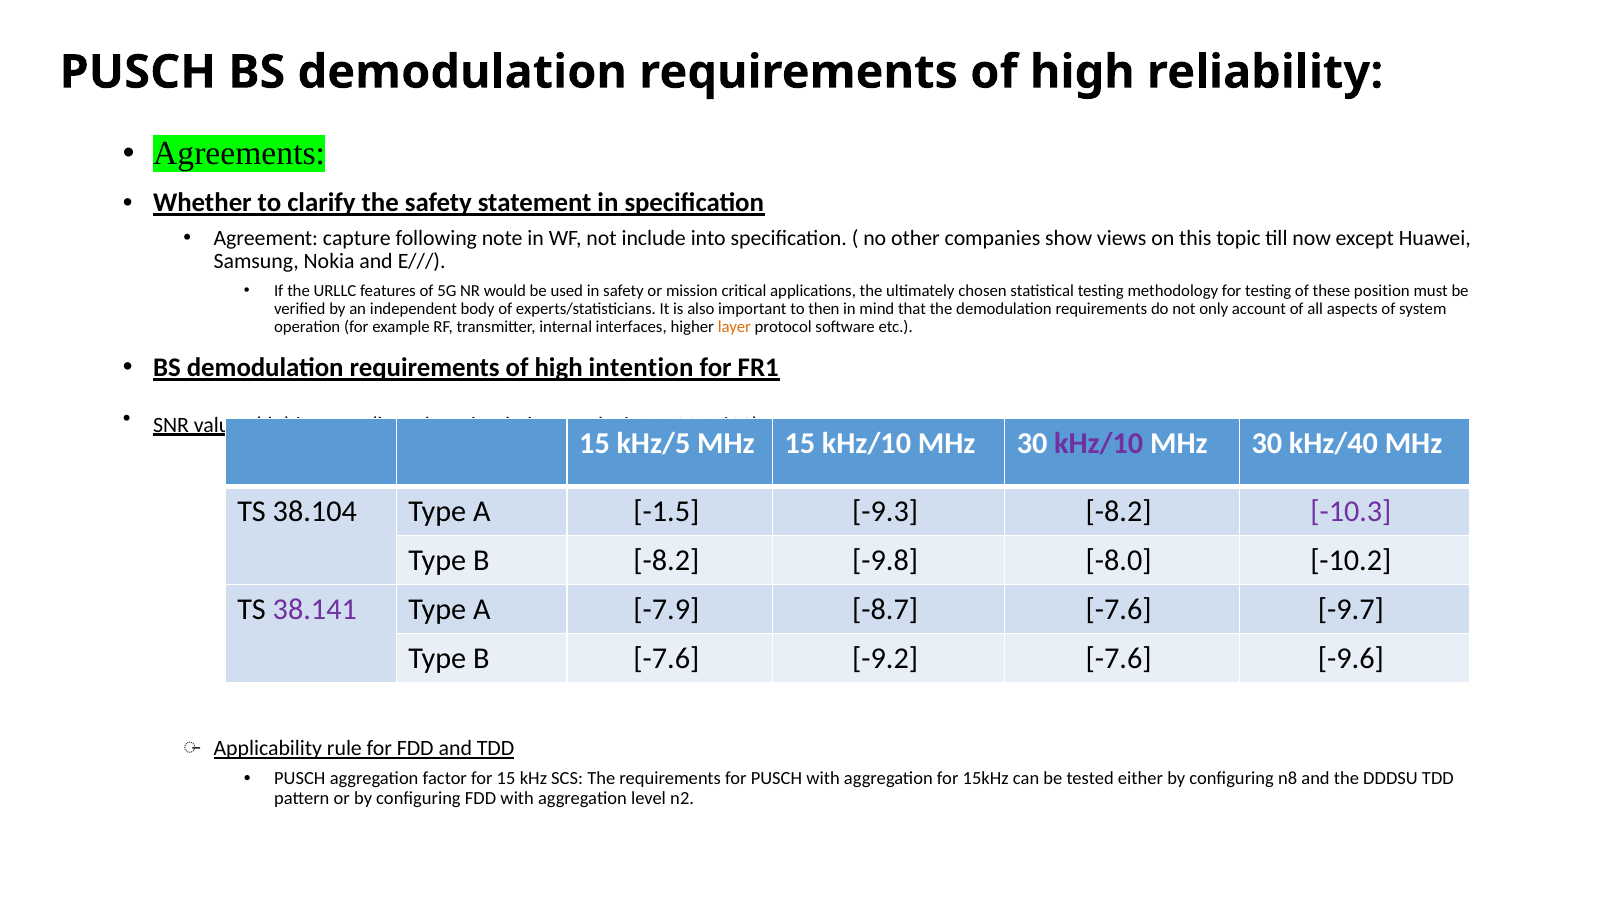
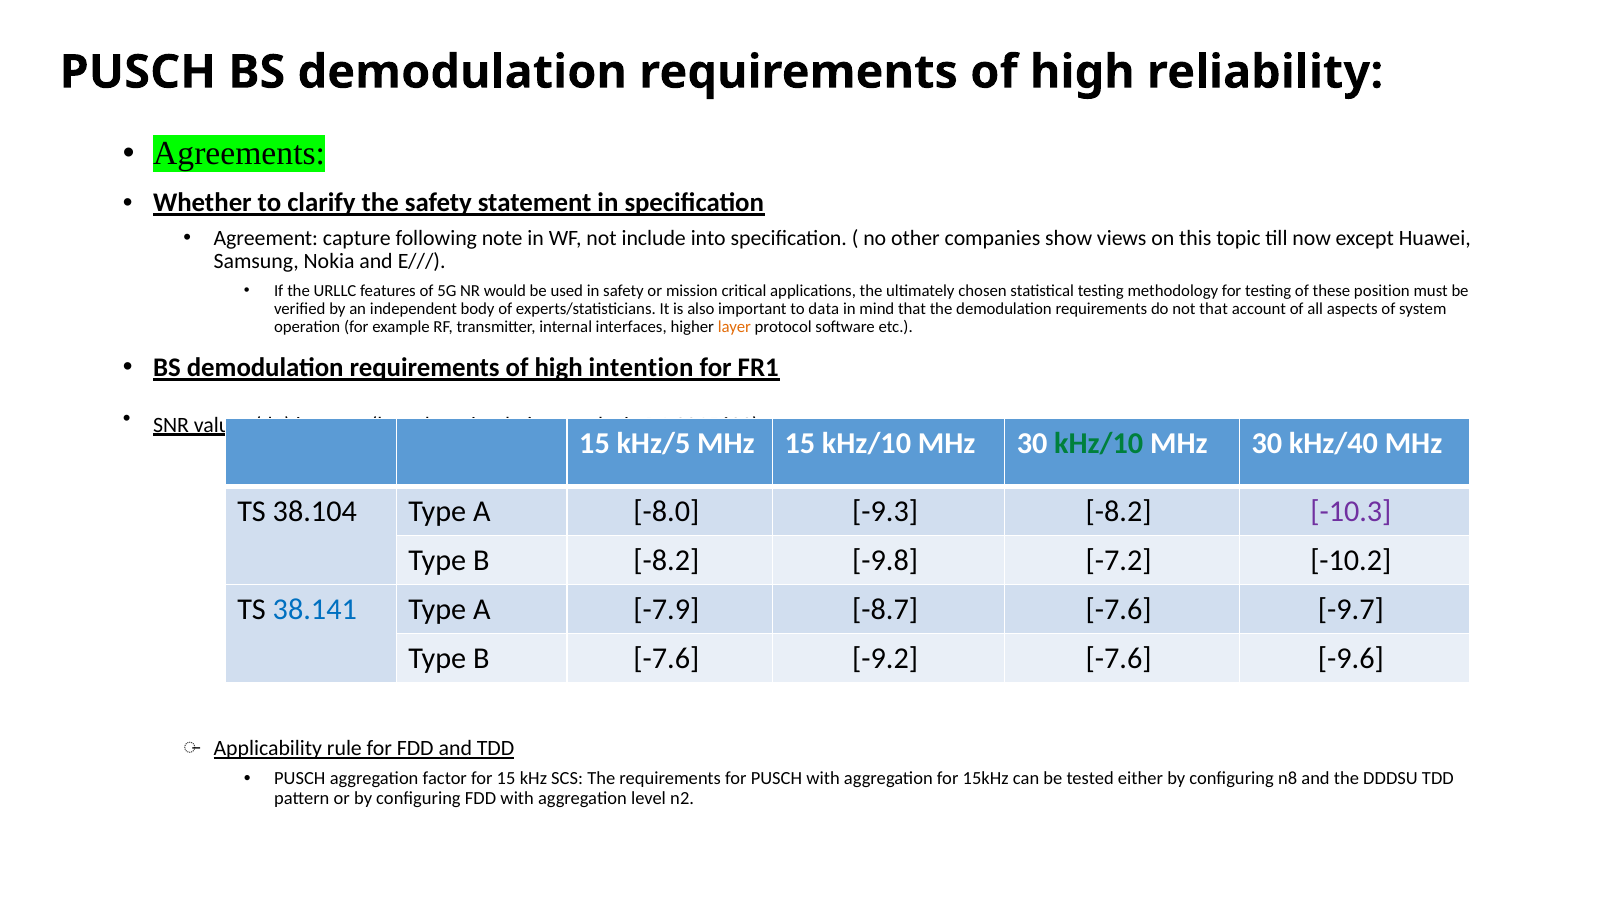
then: then -> data
not only: only -> that
kHz/10 at (1099, 443) colour: purple -> green
-1.5: -1.5 -> -8.0
-8.0: -8.0 -> -7.2
38.141 colour: purple -> blue
